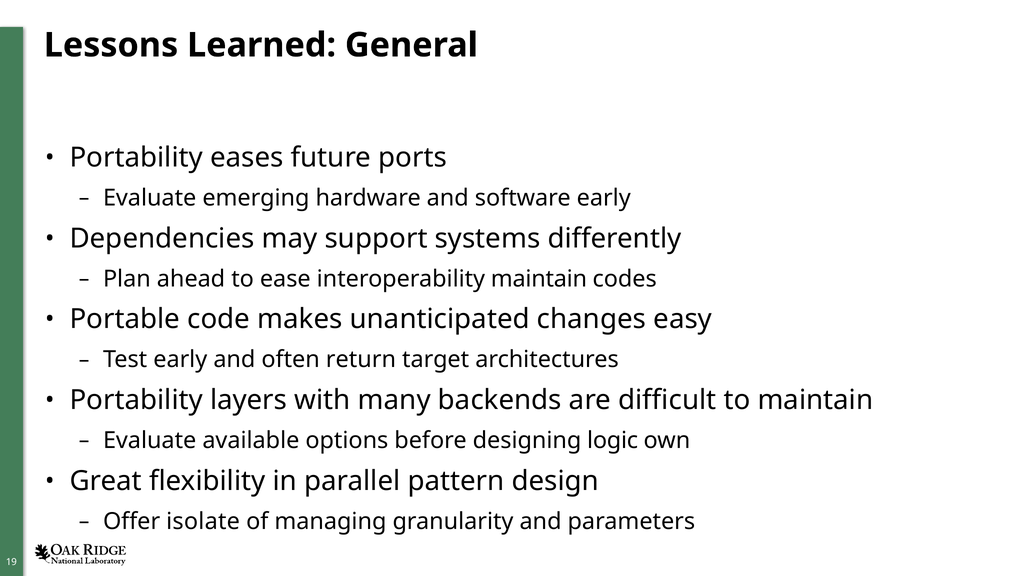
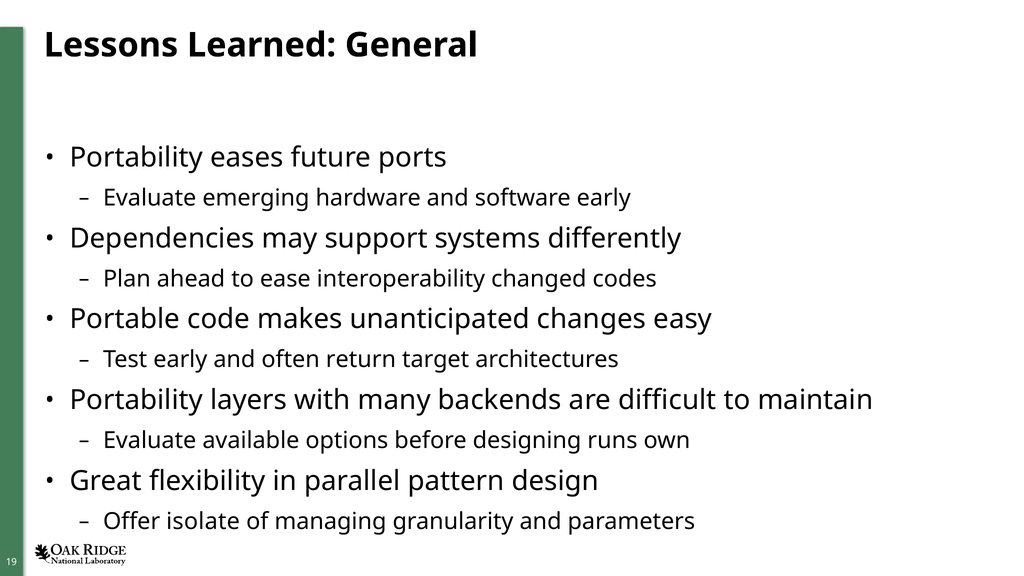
interoperability maintain: maintain -> changed
logic: logic -> runs
